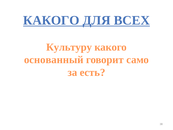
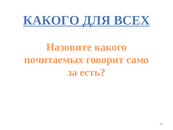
Культуру: Культуру -> Назовите
основанный: основанный -> почитаемых
